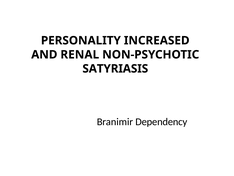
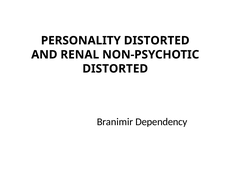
PERSONALITY INCREASED: INCREASED -> DISTORTED
SATYRIASIS at (115, 69): SATYRIASIS -> DISTORTED
